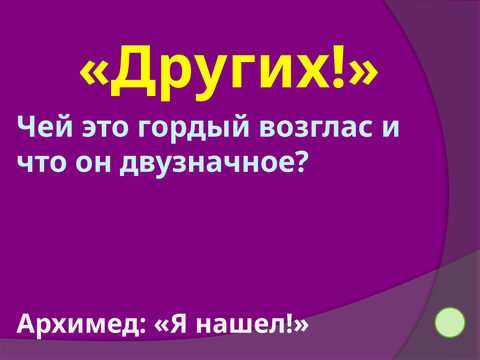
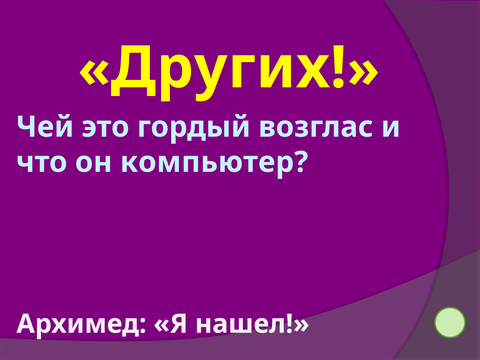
двузначное: двузначное -> компьютер
